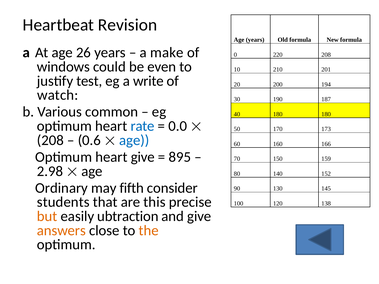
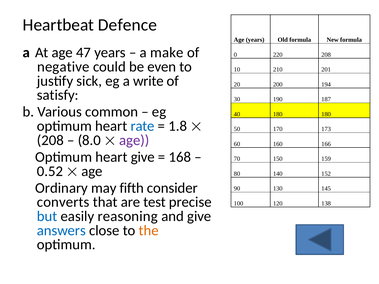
Revision: Revision -> Defence
26: 26 -> 47
windows: windows -> negative
test: test -> sick
watch: watch -> satisfy
0.0: 0.0 -> 1.8
0.6: 0.6 -> 8.0
age at (134, 140) colour: blue -> purple
895: 895 -> 168
2.98: 2.98 -> 0.52
students: students -> converts
this: this -> test
but colour: orange -> blue
ubtraction: ubtraction -> reasoning
answers colour: orange -> blue
